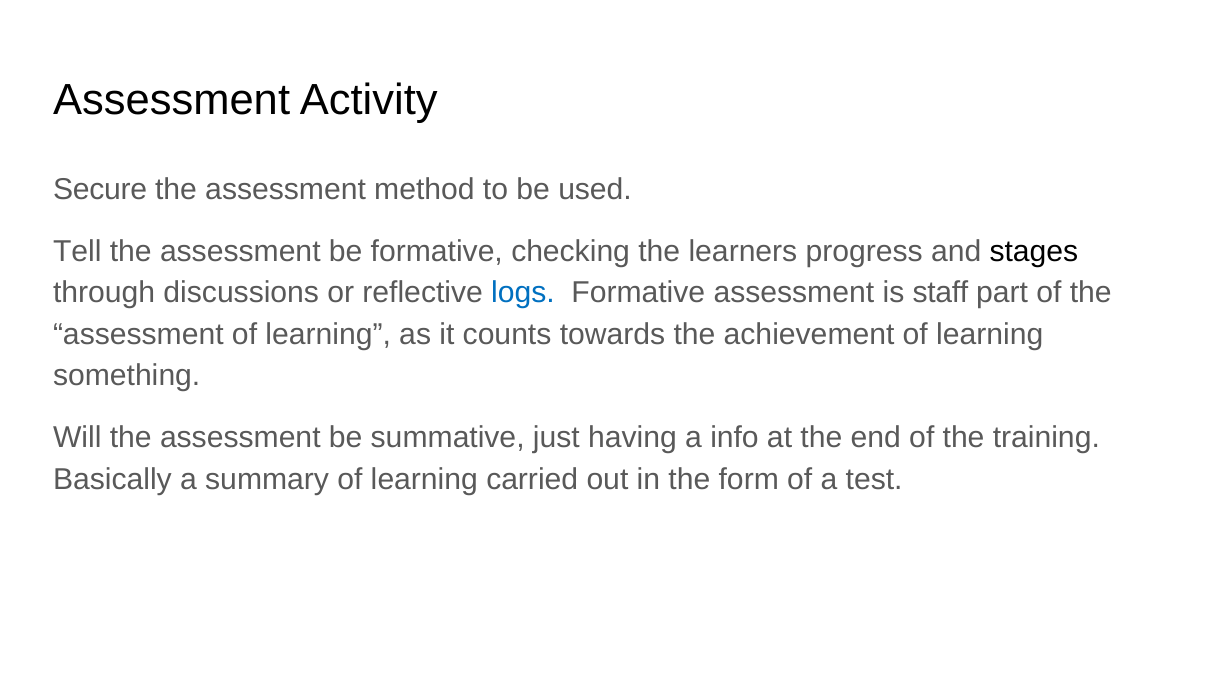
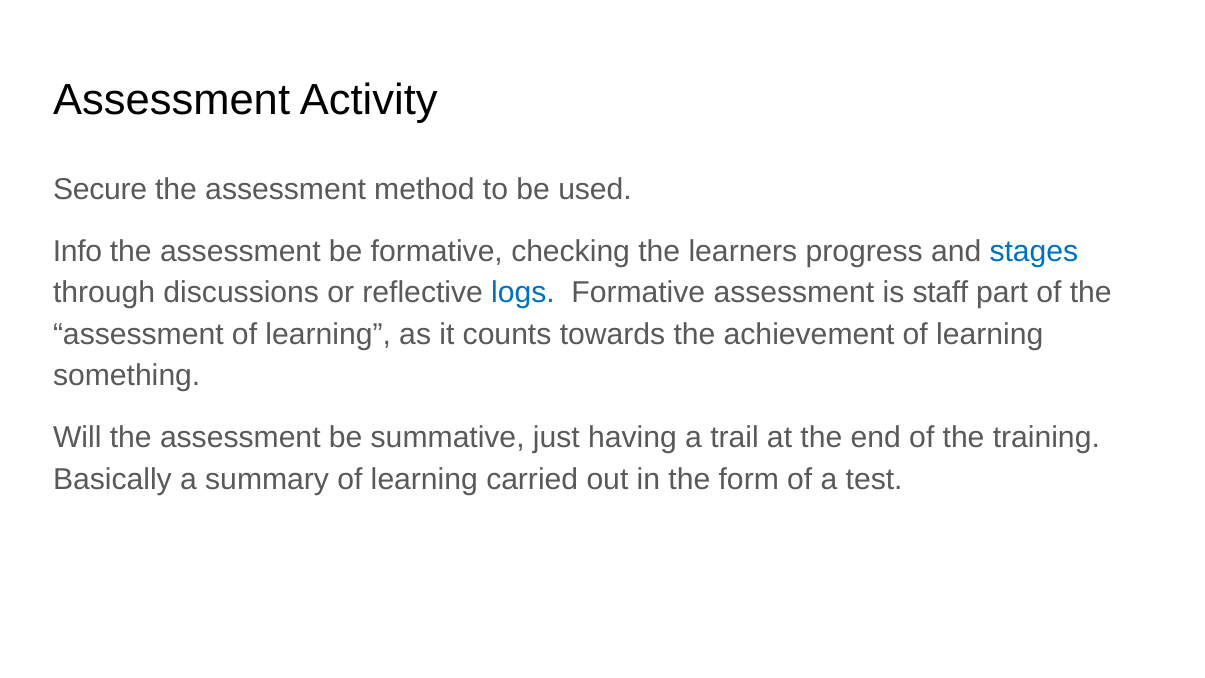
Tell: Tell -> Info
stages colour: black -> blue
info: info -> trail
